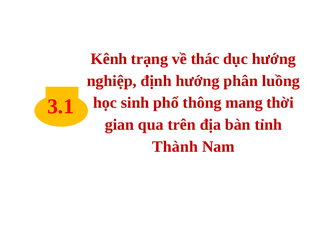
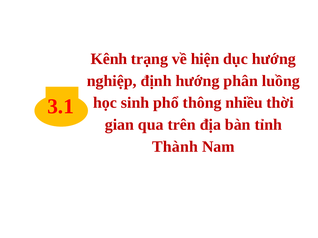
thác: thác -> hiện
mang: mang -> nhiều
